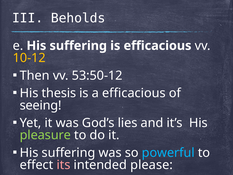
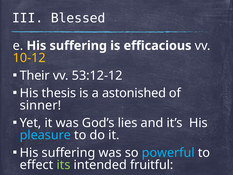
Beholds: Beholds -> Blessed
Then: Then -> Their
53:50-12: 53:50-12 -> 53:12-12
a efficacious: efficacious -> astonished
seeing: seeing -> sinner
pleasure colour: light green -> light blue
its colour: pink -> light green
please: please -> fruitful
